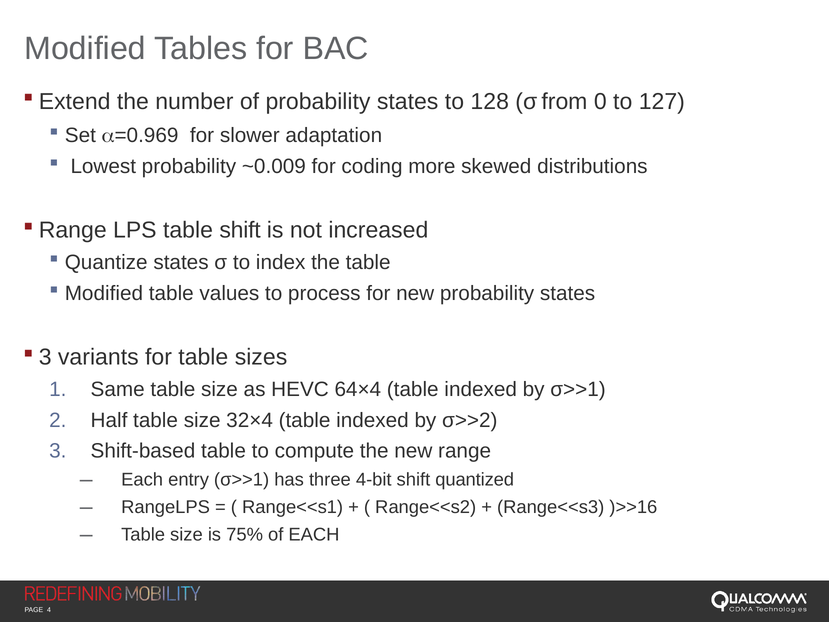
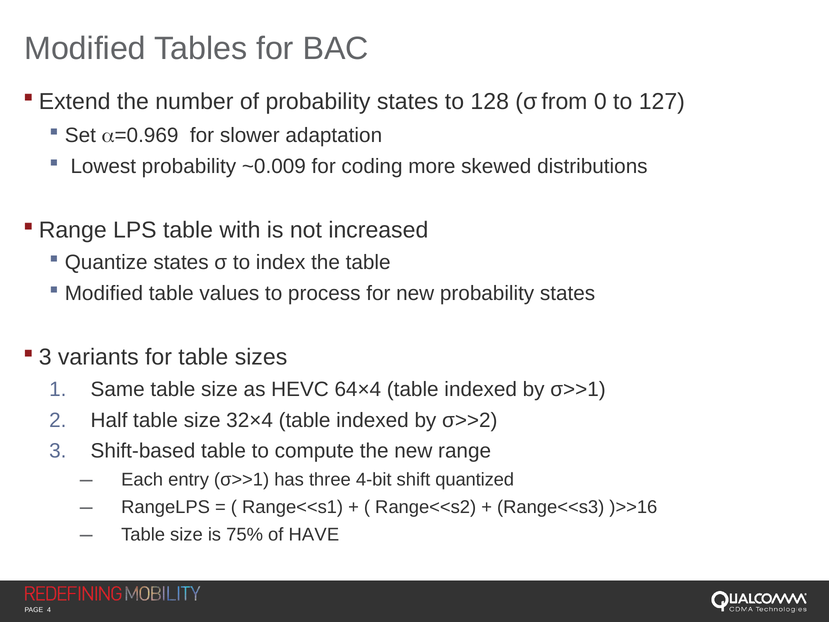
table shift: shift -> with
of EACH: EACH -> HAVE
